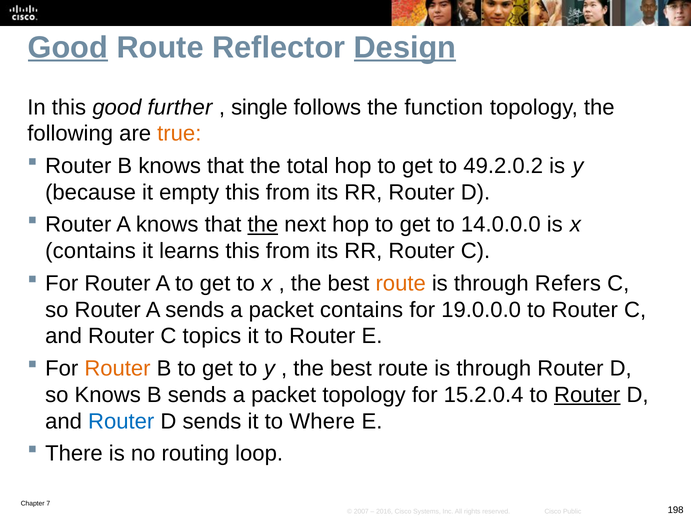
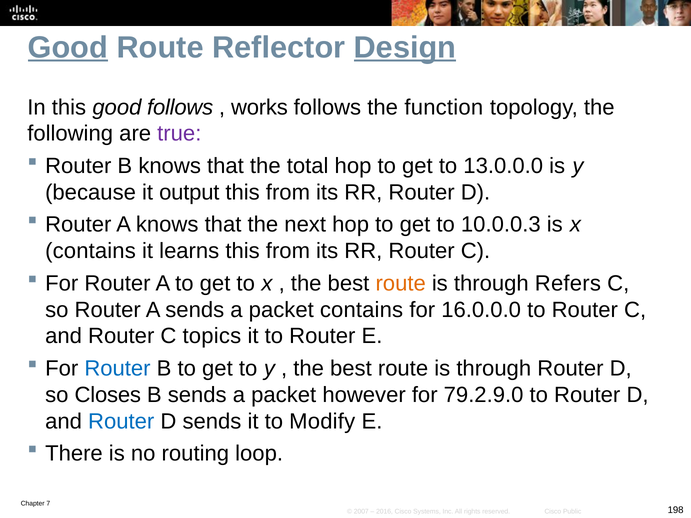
good further: further -> follows
single: single -> works
true colour: orange -> purple
49.2.0.2: 49.2.0.2 -> 13.0.0.0
empty: empty -> output
the at (263, 225) underline: present -> none
14.0.0.0: 14.0.0.0 -> 10.0.0.3
19.0.0.0: 19.0.0.0 -> 16.0.0.0
Router at (117, 369) colour: orange -> blue
so Knows: Knows -> Closes
packet topology: topology -> however
15.2.0.4: 15.2.0.4 -> 79.2.9.0
Router at (587, 395) underline: present -> none
Where: Where -> Modify
